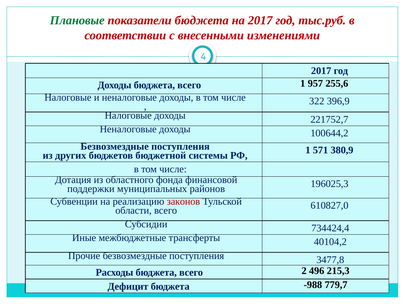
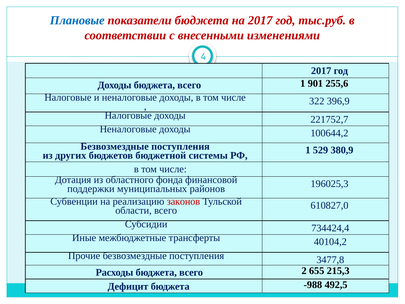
Плановые colour: green -> blue
957: 957 -> 901
571: 571 -> 529
496: 496 -> 655
779,7: 779,7 -> 492,5
